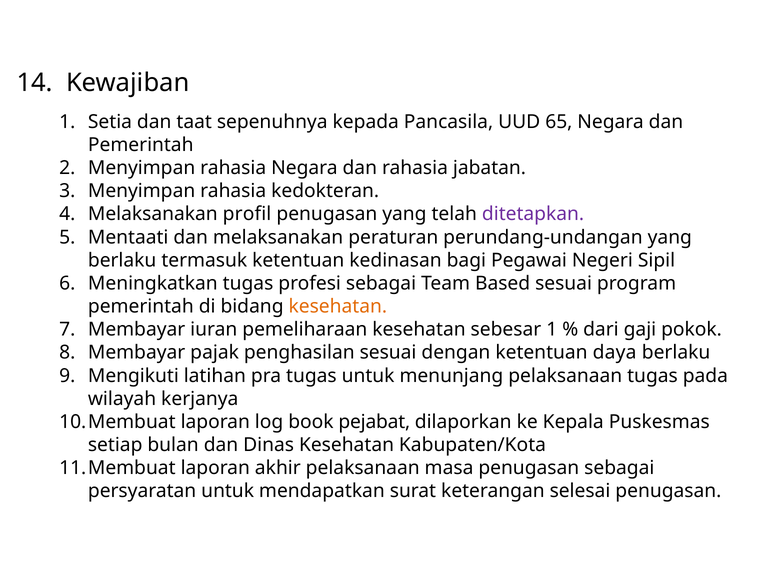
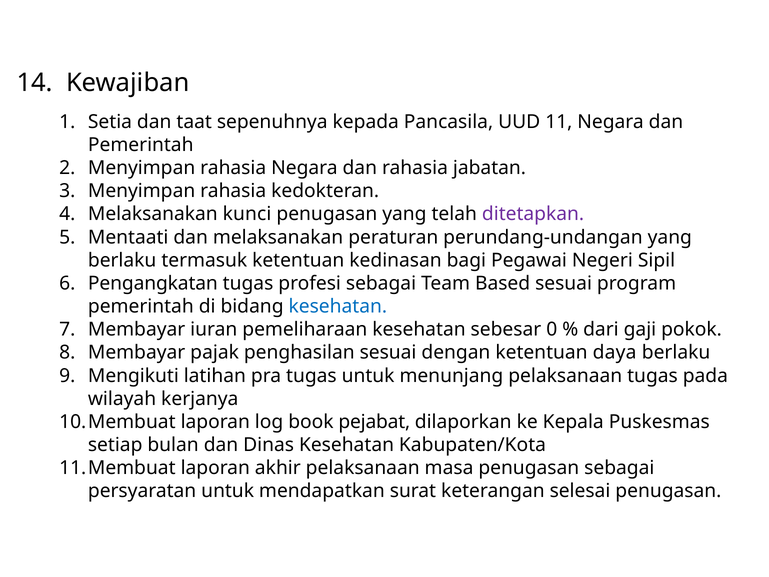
65: 65 -> 11
profil: profil -> kunci
Meningkatkan: Meningkatkan -> Pengangkatan
kesehatan at (338, 306) colour: orange -> blue
sebesar 1: 1 -> 0
